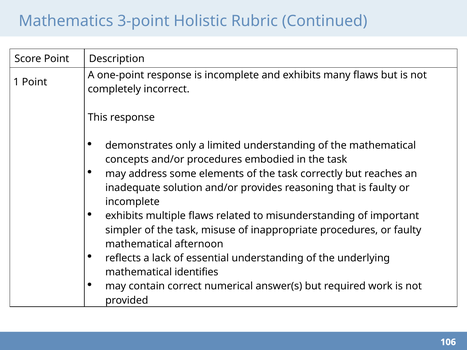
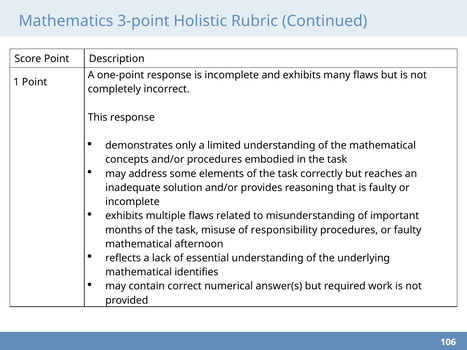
simpler: simpler -> months
inappropriate: inappropriate -> responsibility
